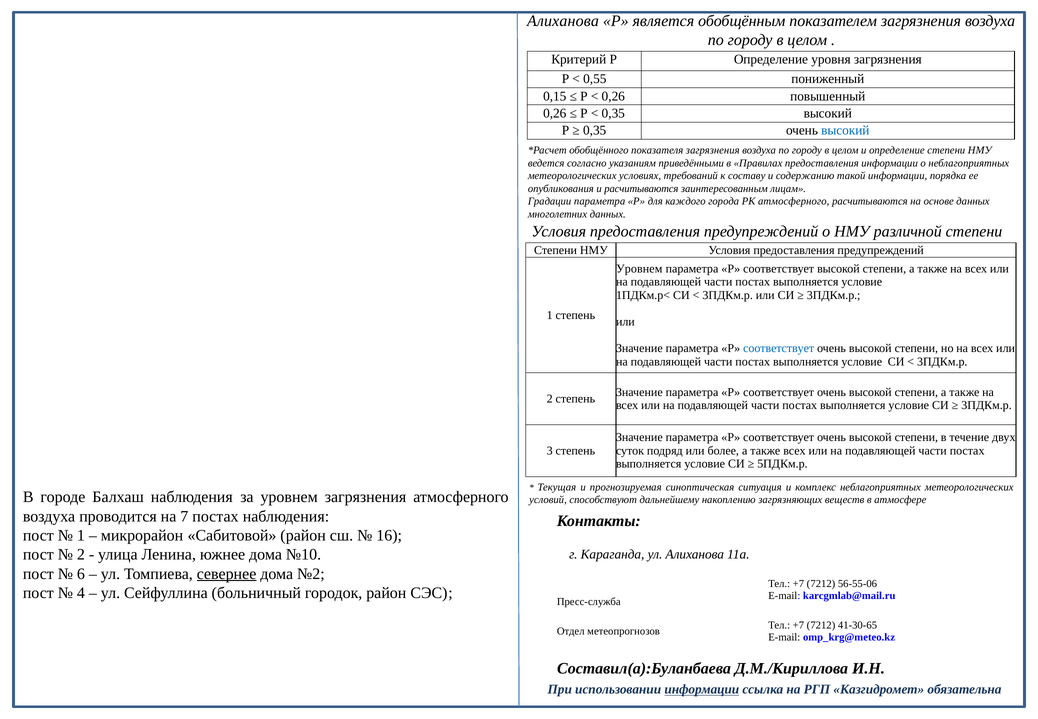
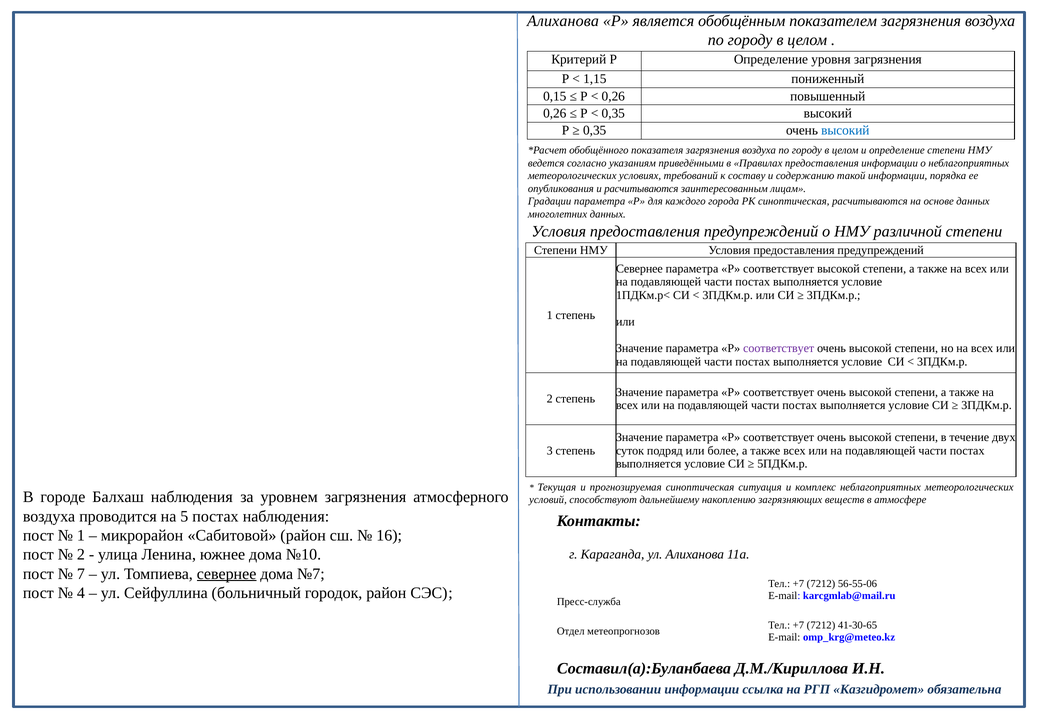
0,55: 0,55 -> 1,15
РК атмосферного: атмосферного -> синоптическая
Уровнем at (639, 268): Уровнем -> Севернее
соответствует at (779, 348) colour: blue -> purple
7: 7 -> 5
6: 6 -> 7
№2: №2 -> №7
информации at (702, 689) underline: present -> none
